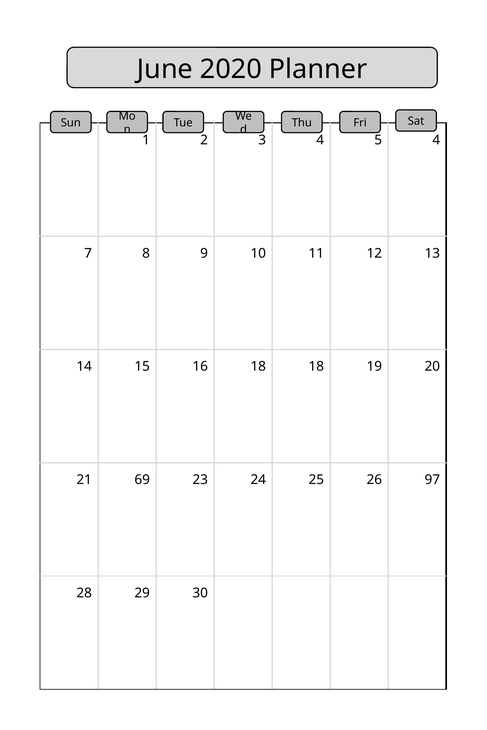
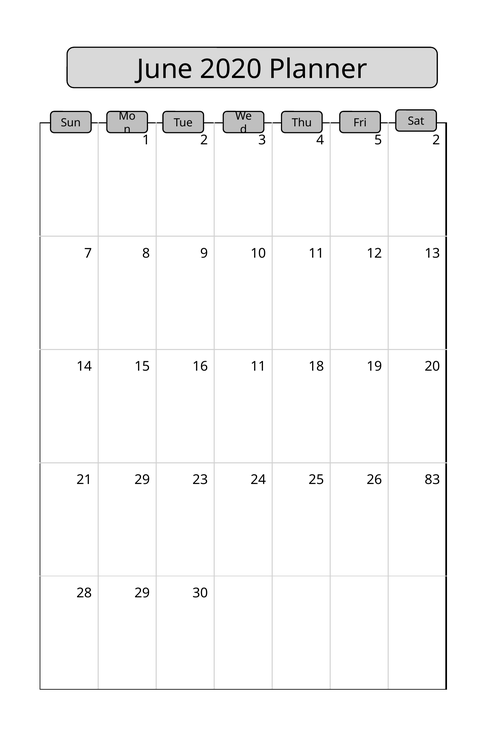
5 4: 4 -> 2
16 18: 18 -> 11
21 69: 69 -> 29
97: 97 -> 83
